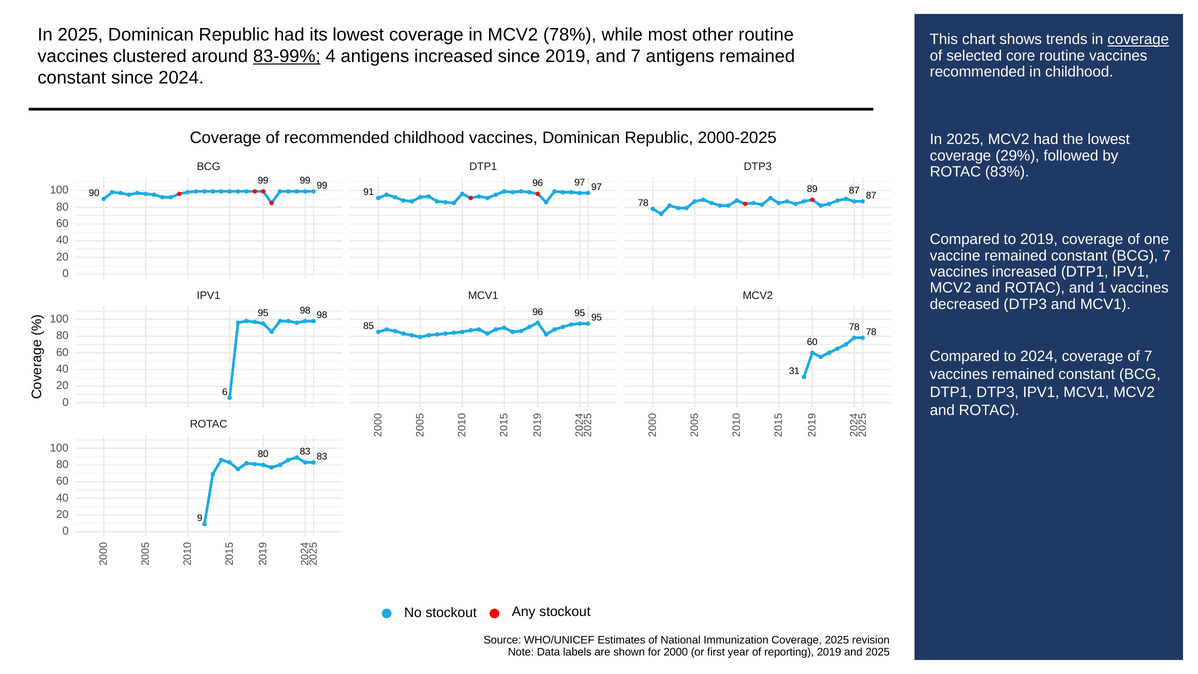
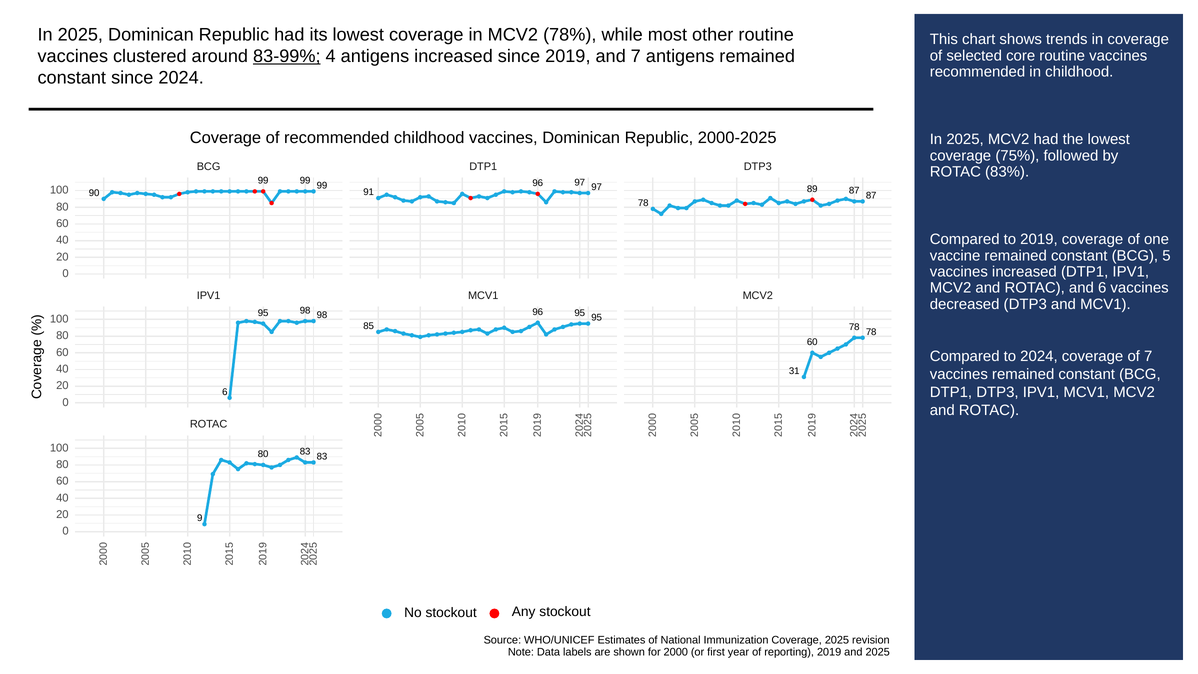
coverage at (1138, 39) underline: present -> none
29%: 29% -> 75%
BCG 7: 7 -> 5
and 1: 1 -> 6
